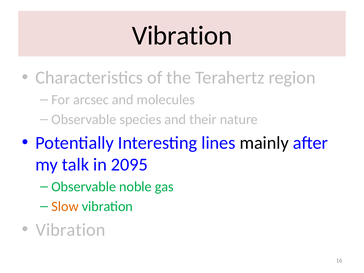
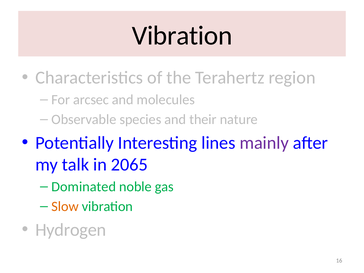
mainly colour: black -> purple
2095: 2095 -> 2065
Observable at (84, 187): Observable -> Dominated
Vibration at (71, 230): Vibration -> Hydrogen
